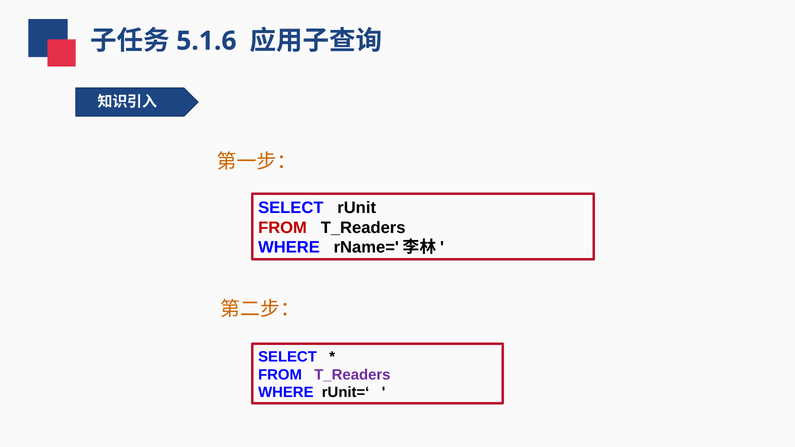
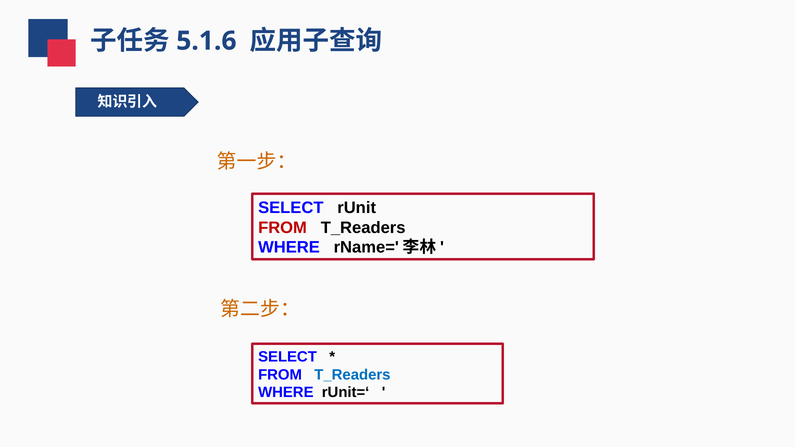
T_Readers at (352, 375) colour: purple -> blue
